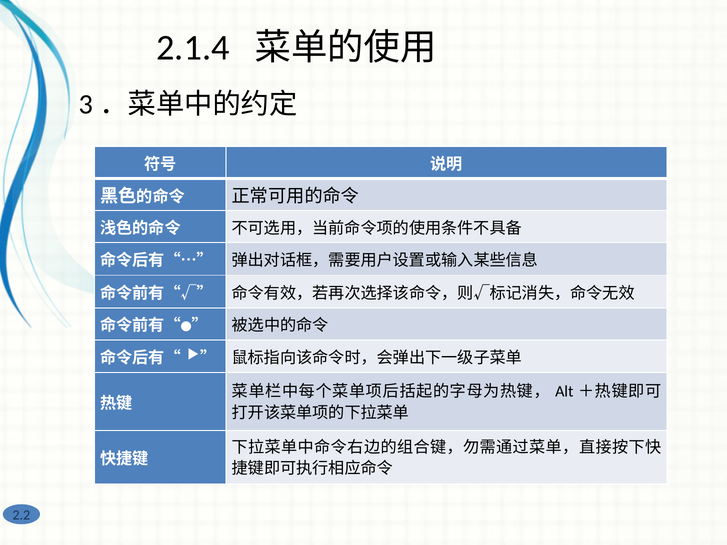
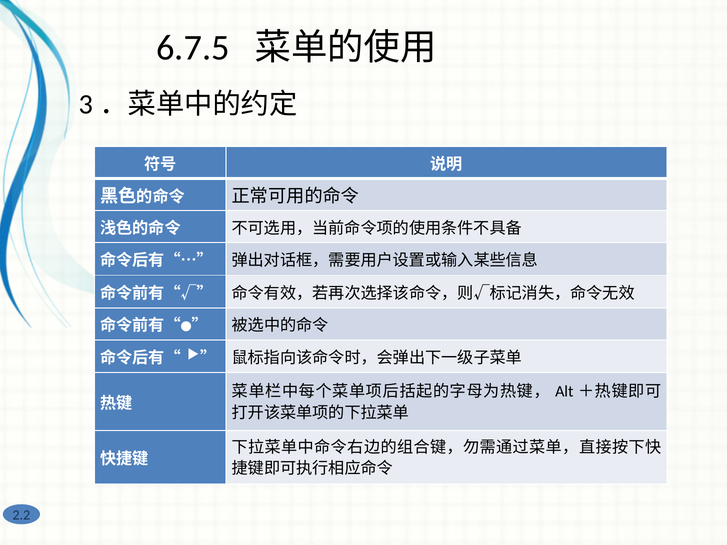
2.1.4: 2.1.4 -> 6.7.5
